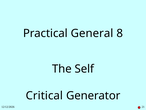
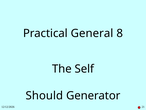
Critical: Critical -> Should
